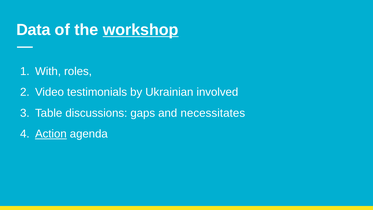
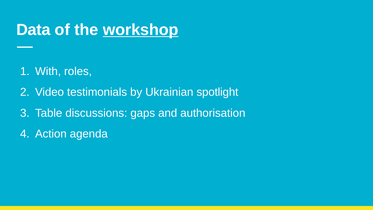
involved: involved -> spotlight
necessitates: necessitates -> authorisation
Action underline: present -> none
